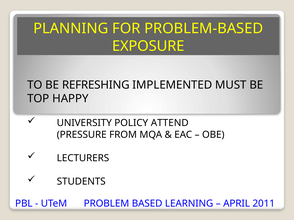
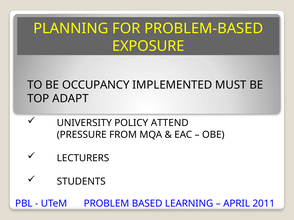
REFRESHING: REFRESHING -> OCCUPANCY
HAPPY: HAPPY -> ADAPT
